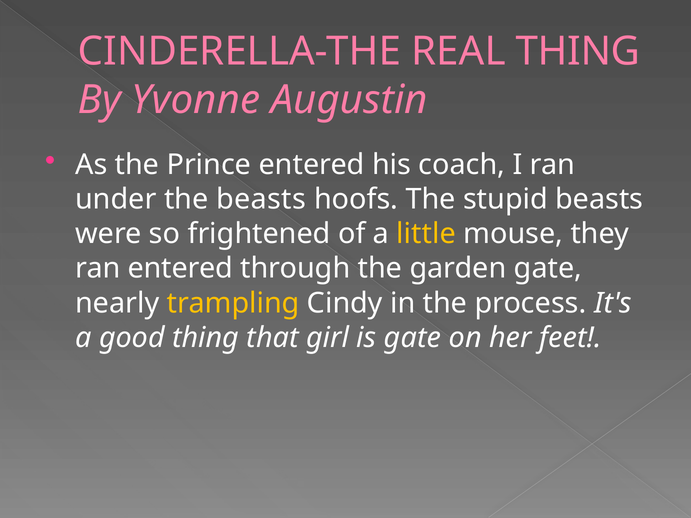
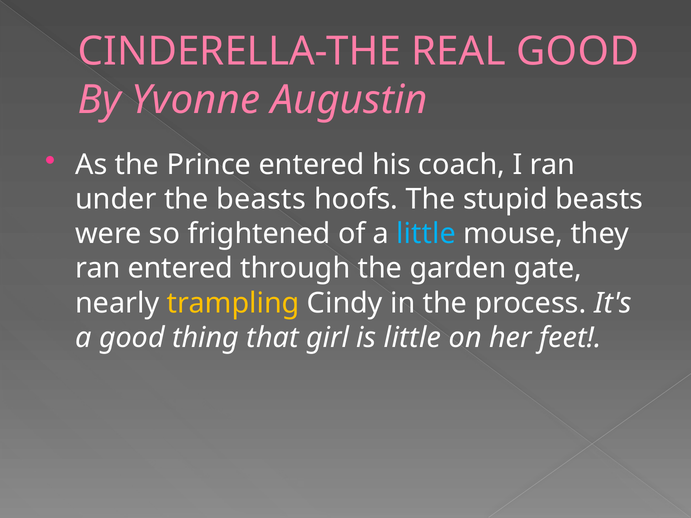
REAL THING: THING -> GOOD
little at (426, 234) colour: yellow -> light blue
is gate: gate -> little
